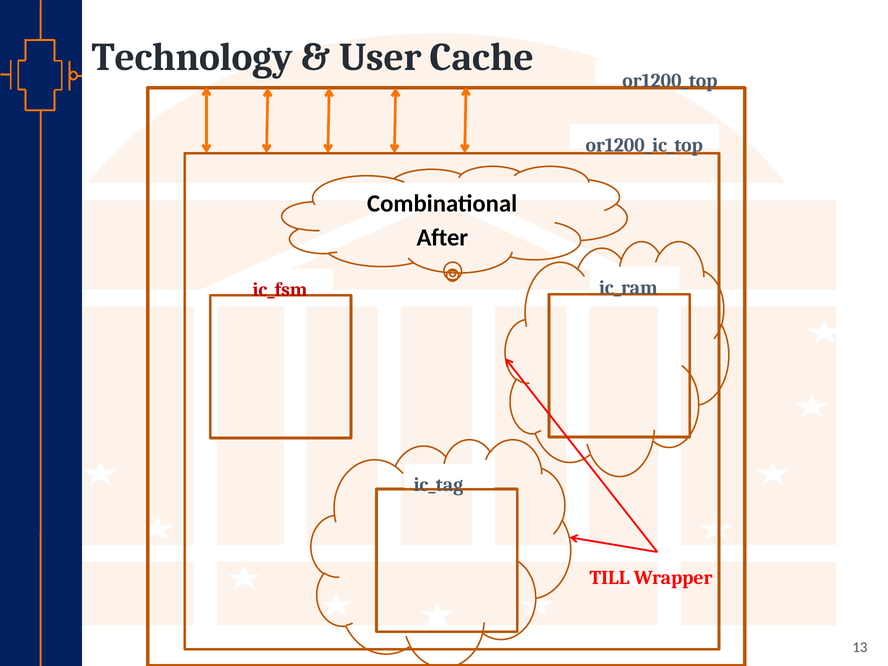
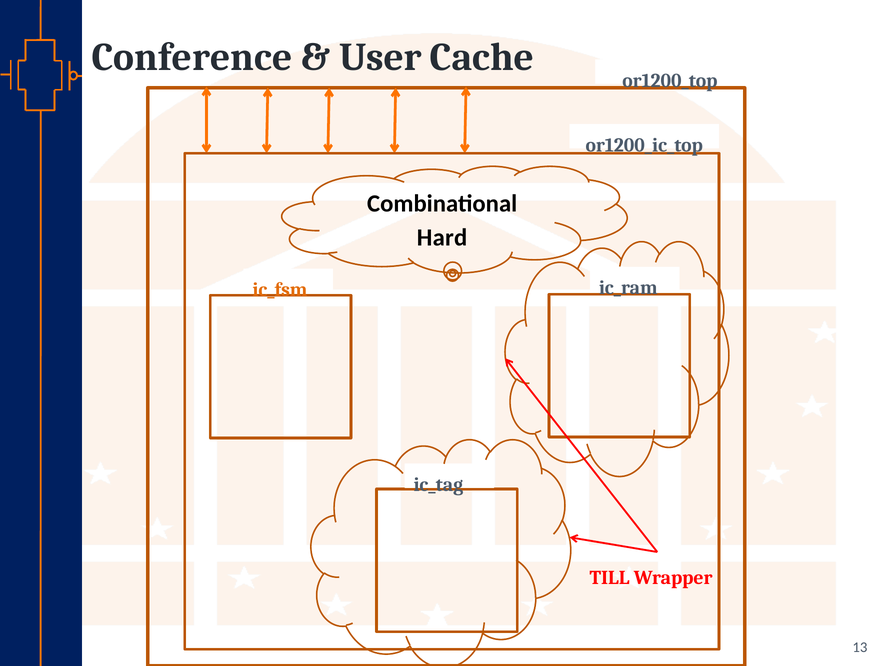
Technology: Technology -> Conference
After: After -> Hard
ic_fsm colour: red -> orange
